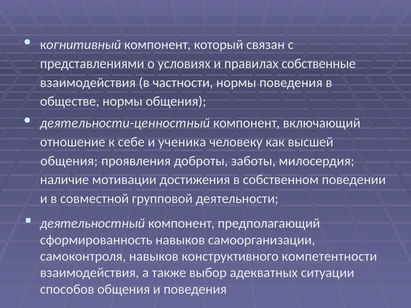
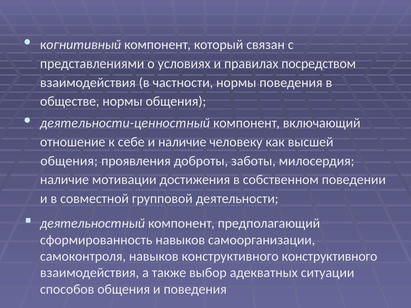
собственные: собственные -> посредством
и ученика: ученика -> наличие
конструктивного компетентности: компетентности -> конструктивного
